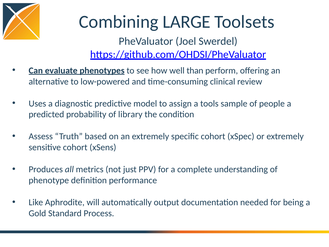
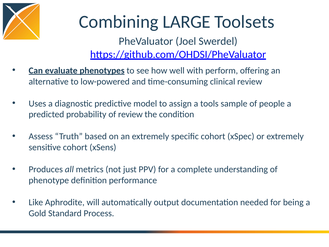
than: than -> with
of library: library -> review
